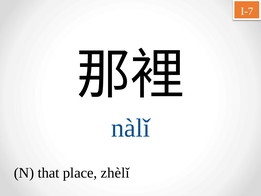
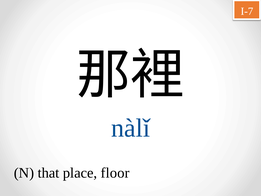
zhèlǐ: zhèlǐ -> floor
